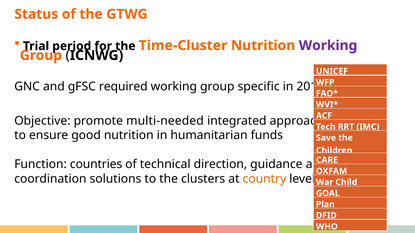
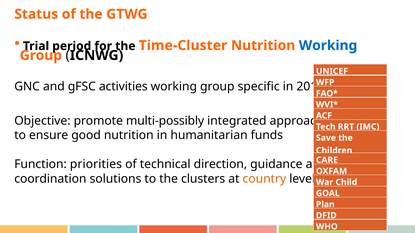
Working at (328, 46) colour: purple -> blue
required: required -> activities
multi-needed: multi-needed -> multi-possibly
countries: countries -> priorities
